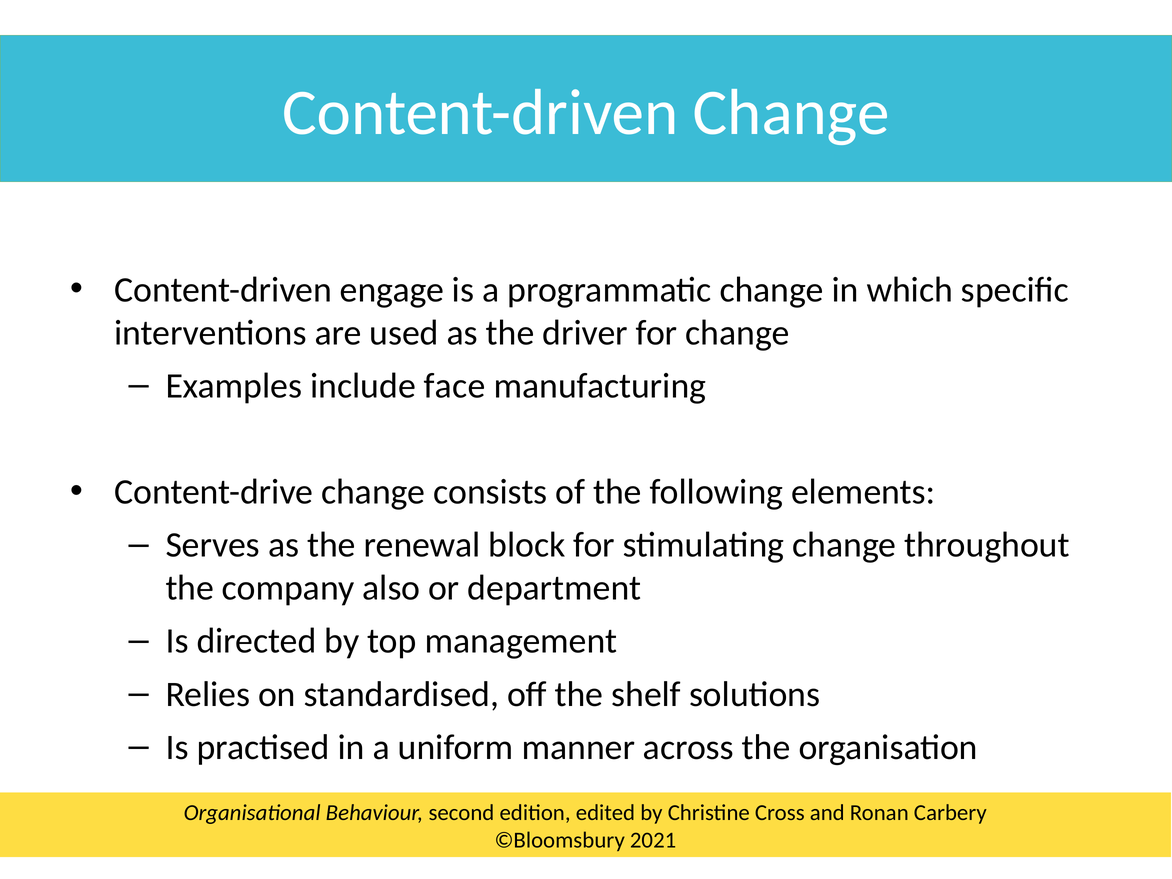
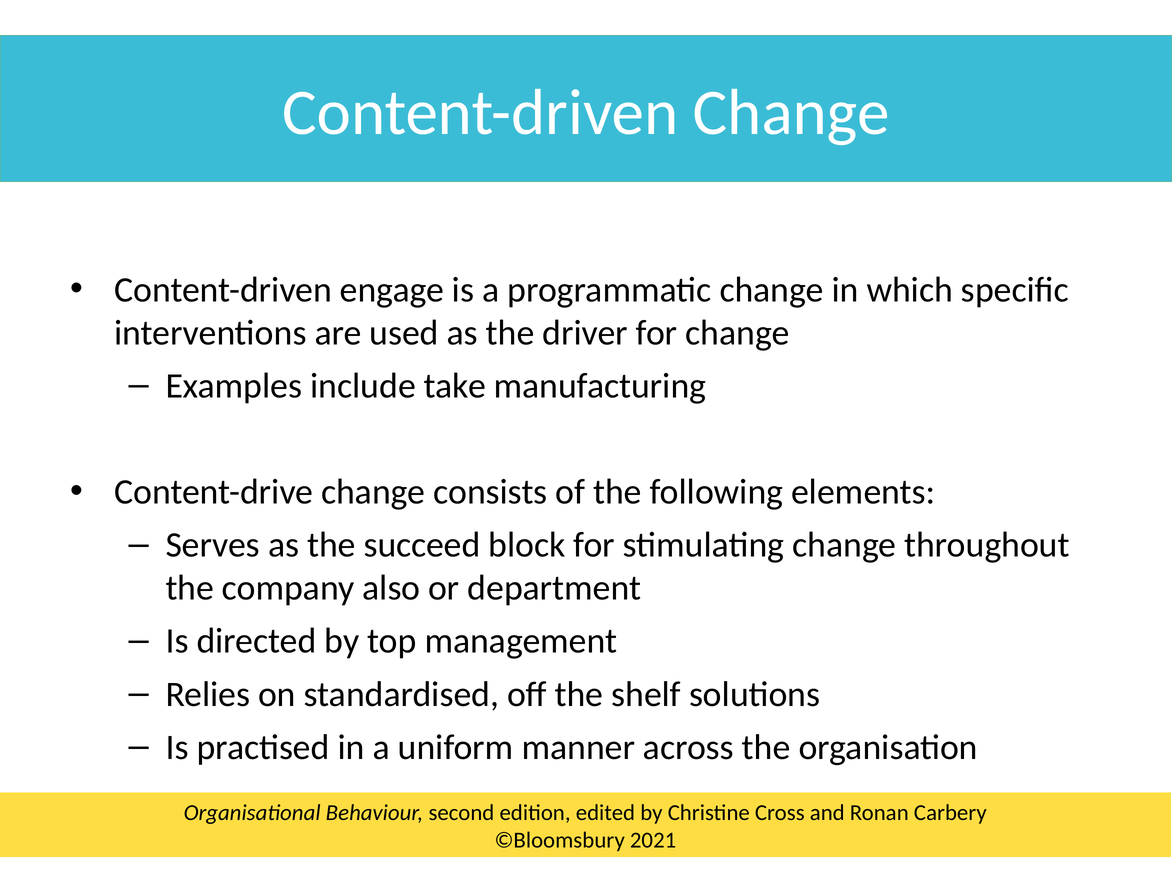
face: face -> take
renewal: renewal -> succeed
